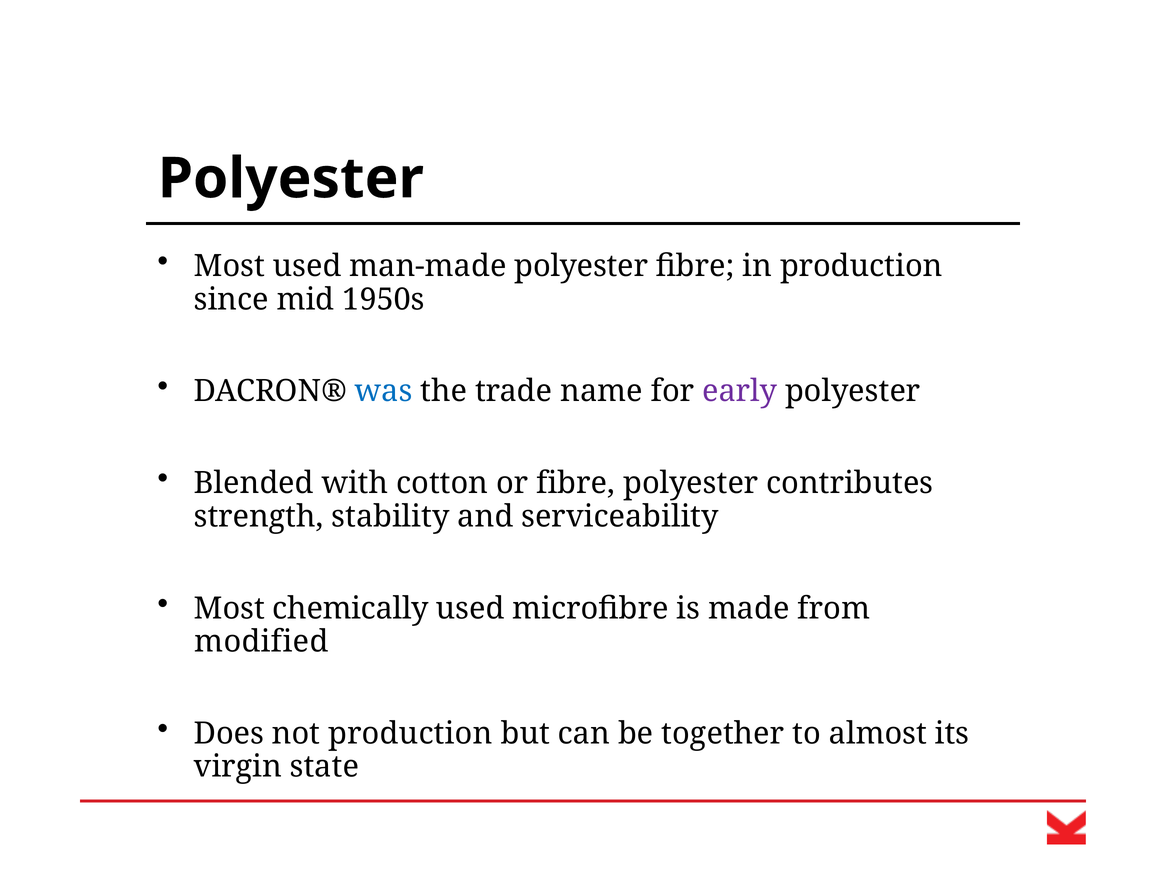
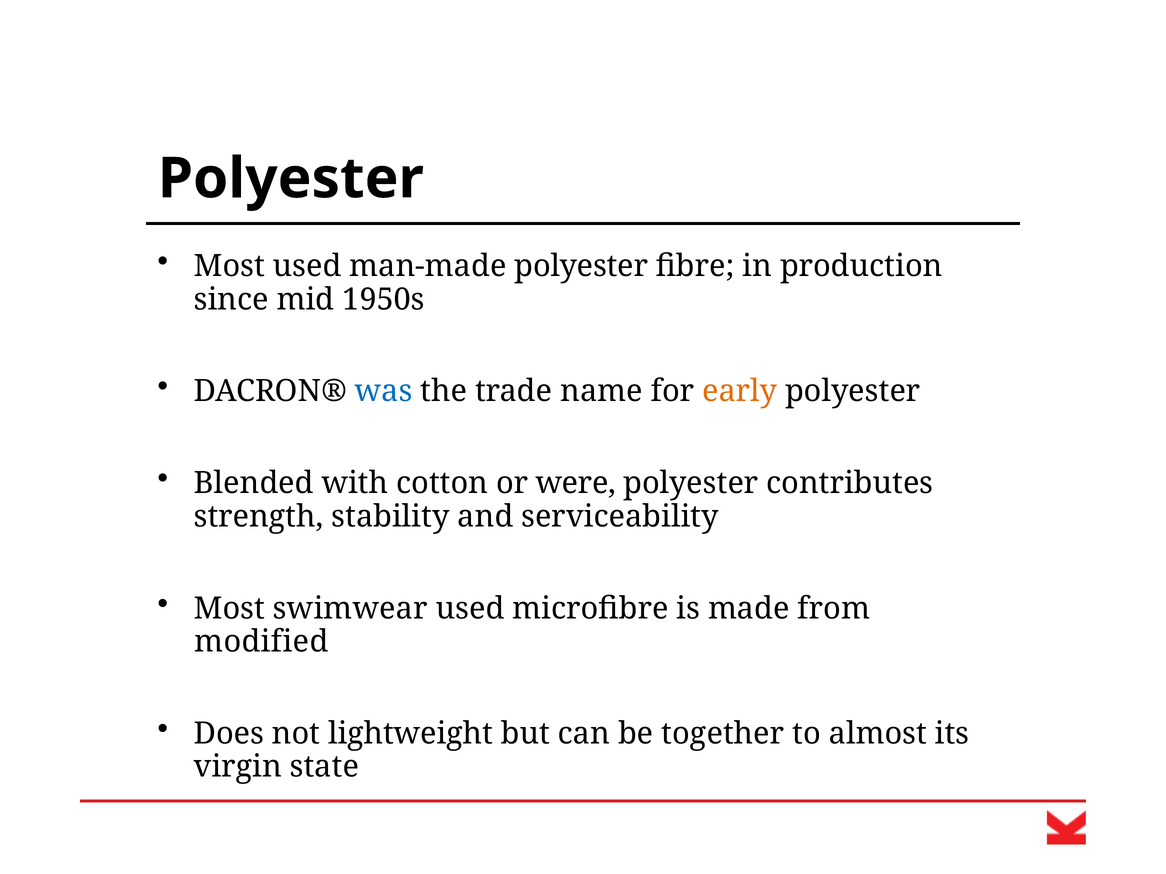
early colour: purple -> orange
or fibre: fibre -> were
chemically: chemically -> swimwear
not production: production -> lightweight
